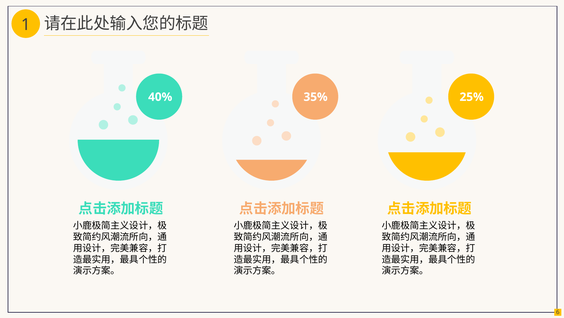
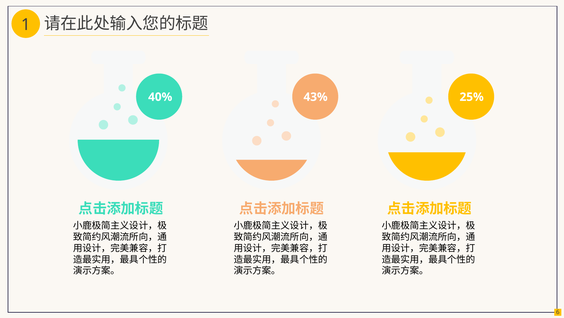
35%: 35% -> 43%
